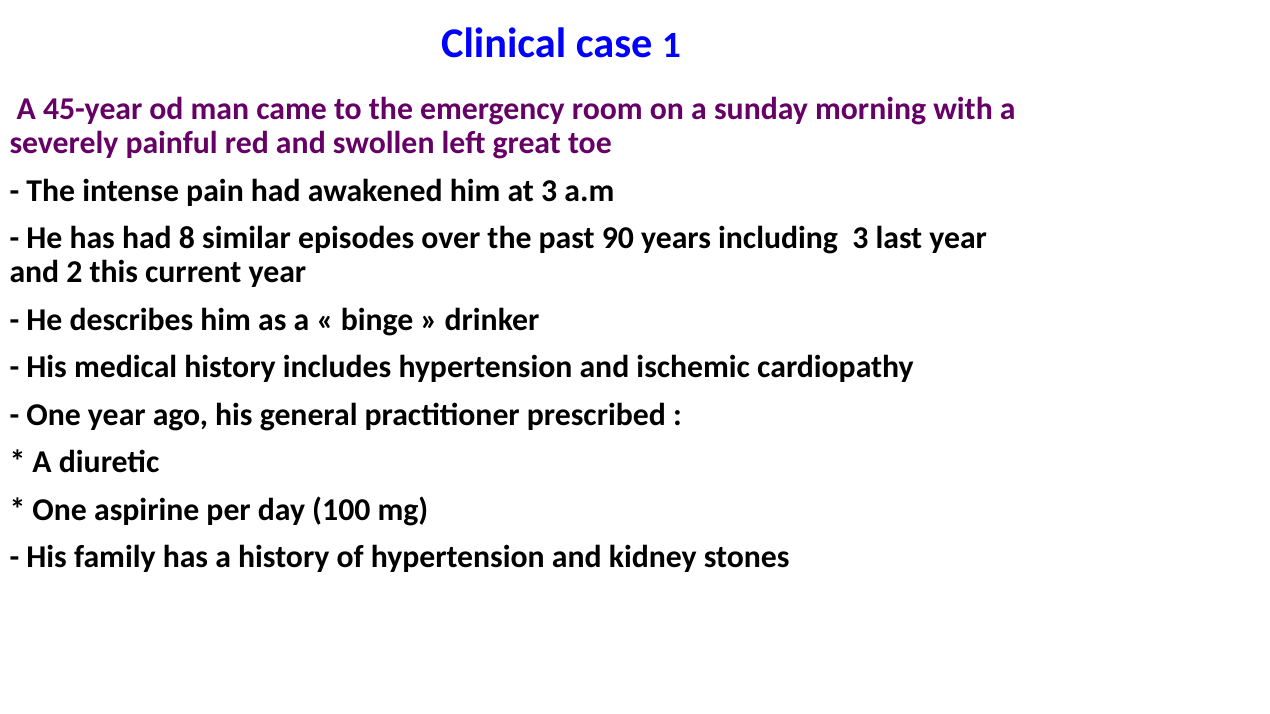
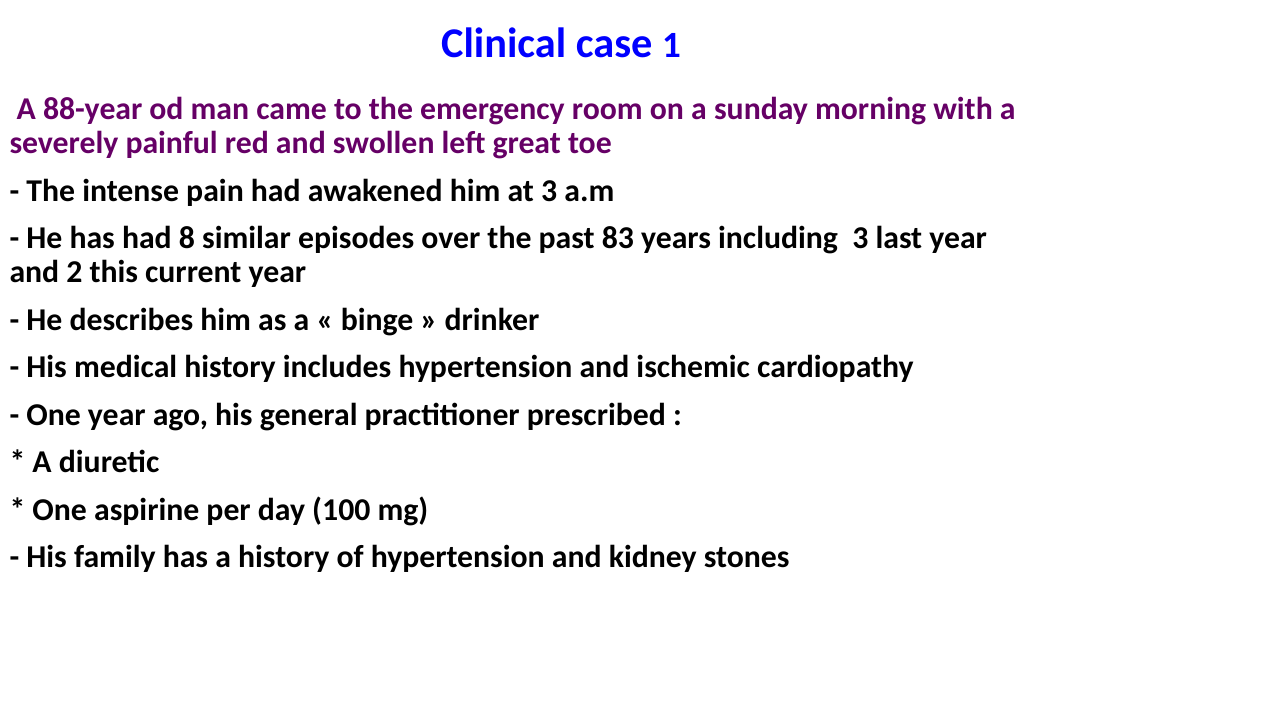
45-year: 45-year -> 88-year
90: 90 -> 83
